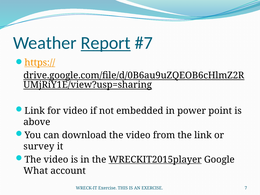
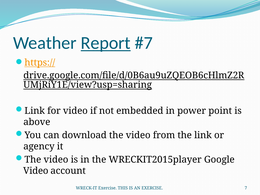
survey: survey -> agency
WRECKIT2015player underline: present -> none
What at (36, 171): What -> Video
